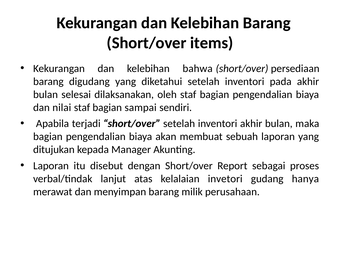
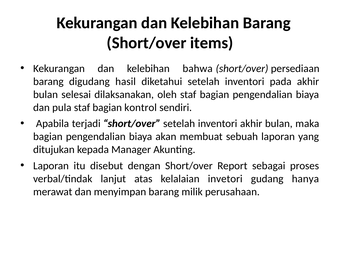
digudang yang: yang -> hasil
nilai: nilai -> pula
sampai: sampai -> kontrol
